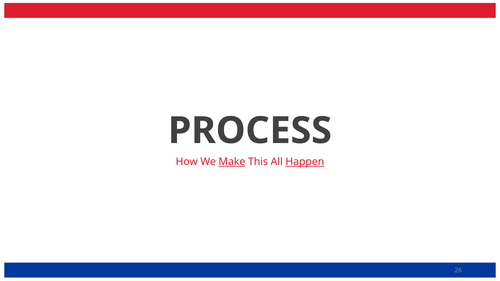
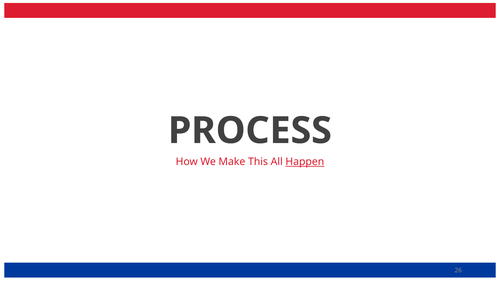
Make underline: present -> none
